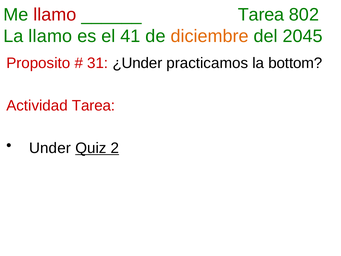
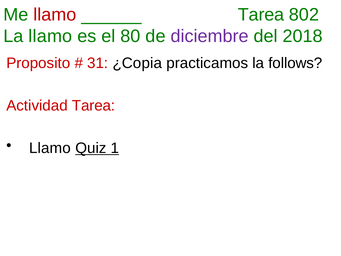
41: 41 -> 80
diciembre colour: orange -> purple
2045: 2045 -> 2018
¿Under: ¿Under -> ¿Copia
bottom: bottom -> follows
Under at (50, 148): Under -> Llamo
2: 2 -> 1
